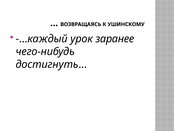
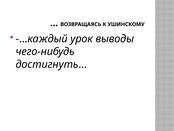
заранее: заранее -> выводы
